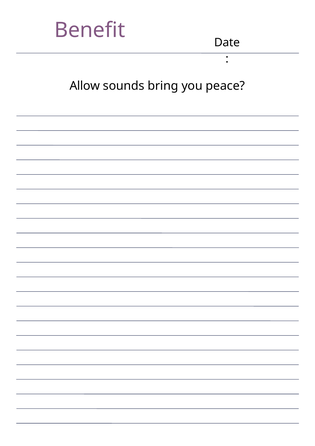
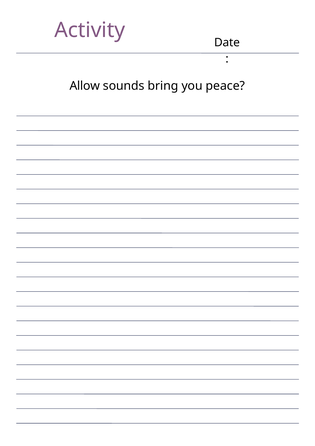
Benefit: Benefit -> Activity
